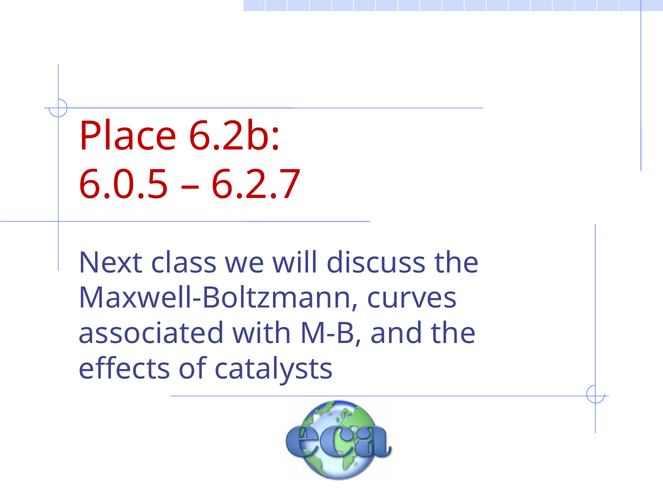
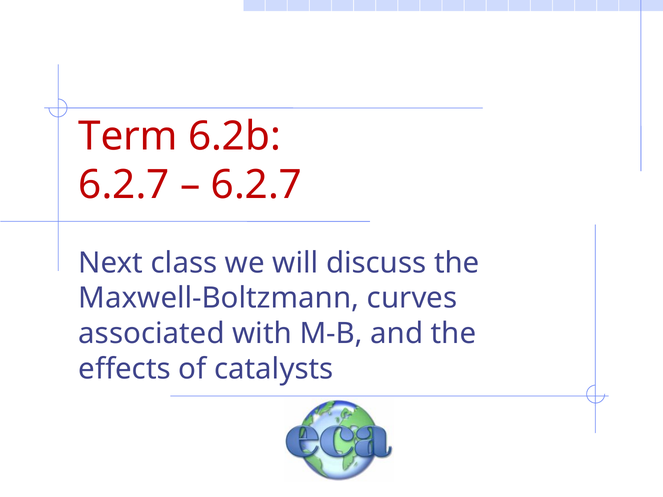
Place: Place -> Term
6.0.5 at (124, 185): 6.0.5 -> 6.2.7
